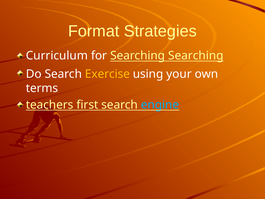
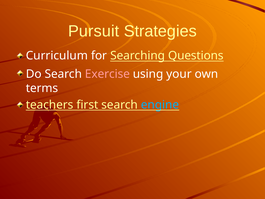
Format: Format -> Pursuit
Searching Searching: Searching -> Questions
Exercise colour: yellow -> pink
